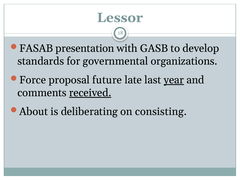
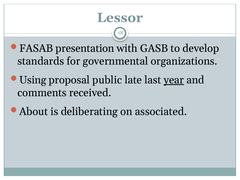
Force: Force -> Using
future: future -> public
received underline: present -> none
consisting: consisting -> associated
